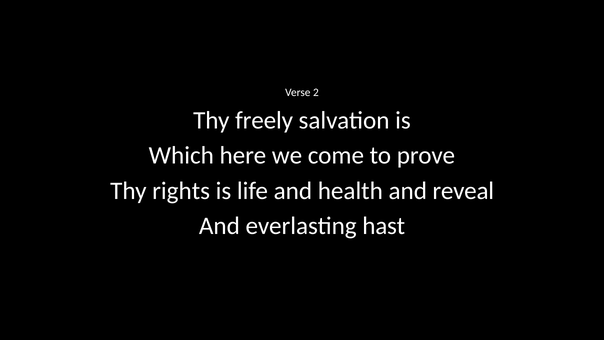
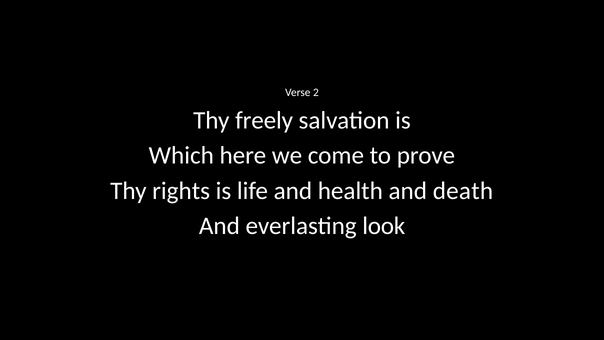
reveal: reveal -> death
hast: hast -> look
